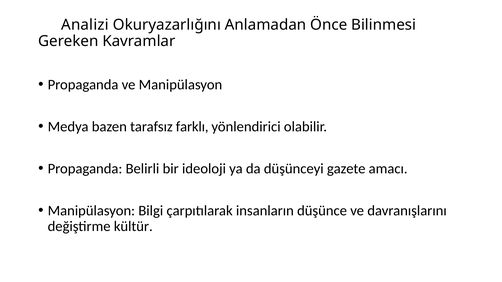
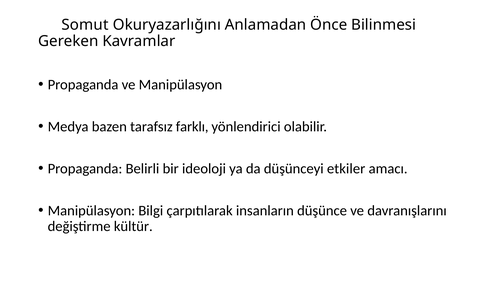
Analizi: Analizi -> Somut
gazete: gazete -> etkiler
